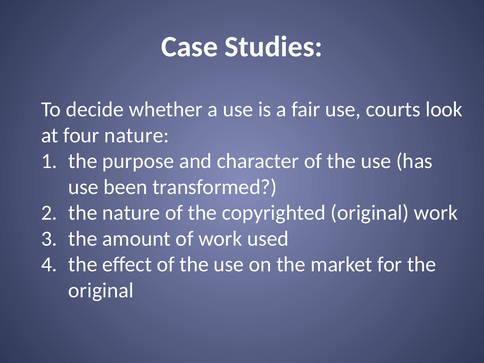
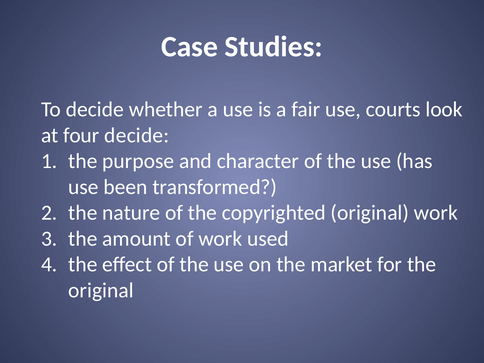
four nature: nature -> decide
